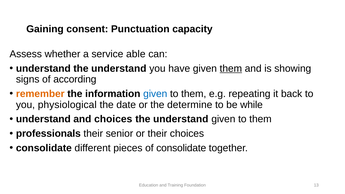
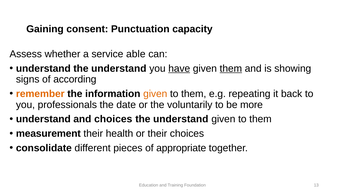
have underline: none -> present
given at (155, 94) colour: blue -> orange
physiological: physiological -> professionals
determine: determine -> voluntarily
while: while -> more
professionals: professionals -> measurement
senior: senior -> health
of consolidate: consolidate -> appropriate
